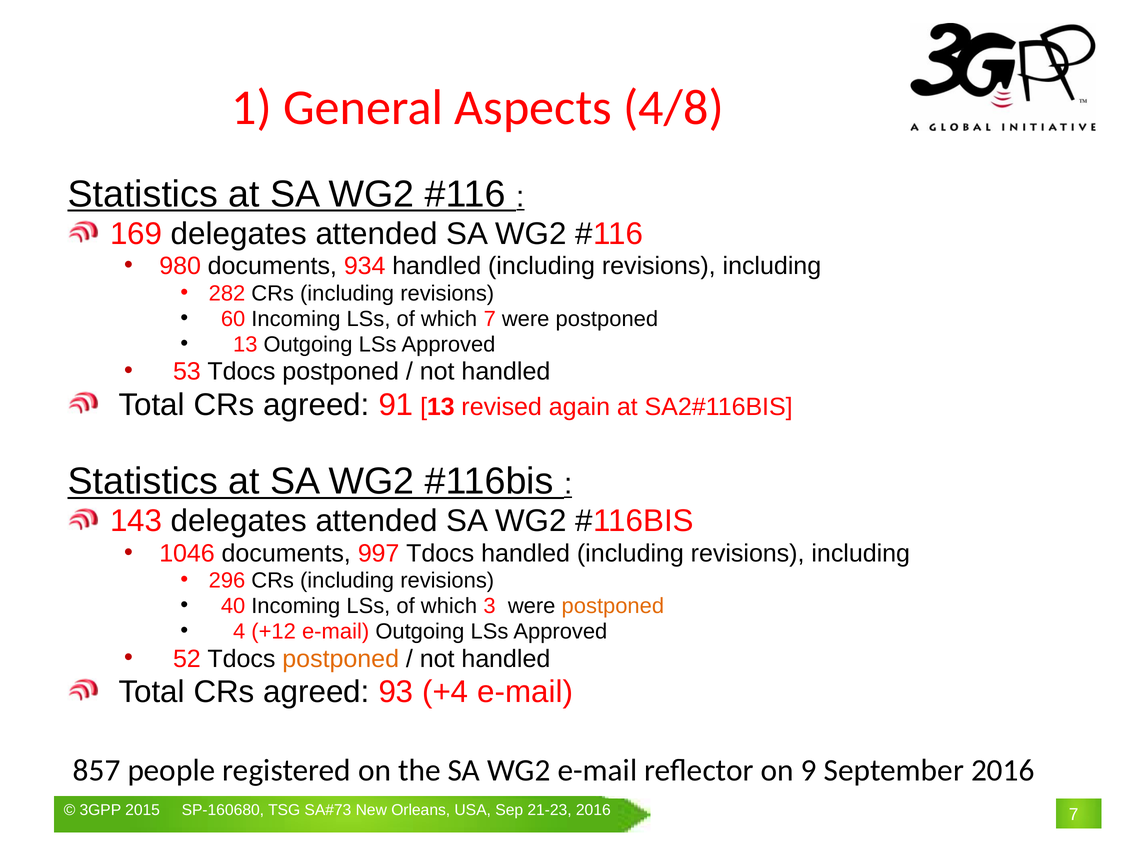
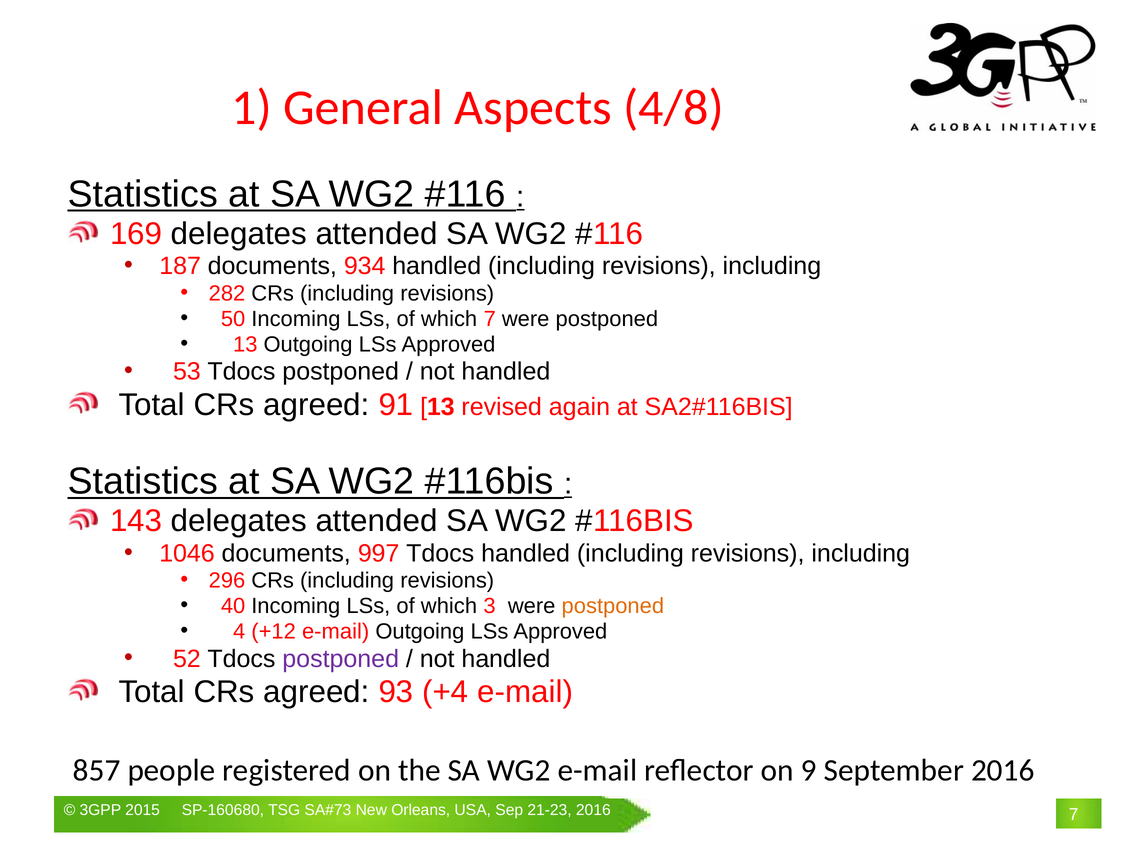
980: 980 -> 187
60: 60 -> 50
postponed at (341, 659) colour: orange -> purple
